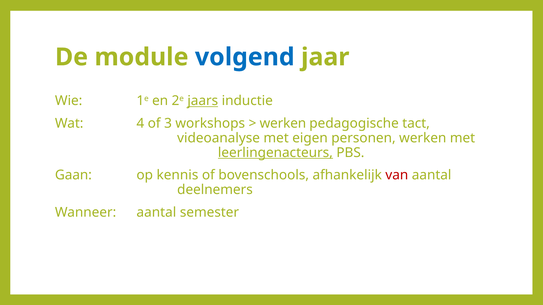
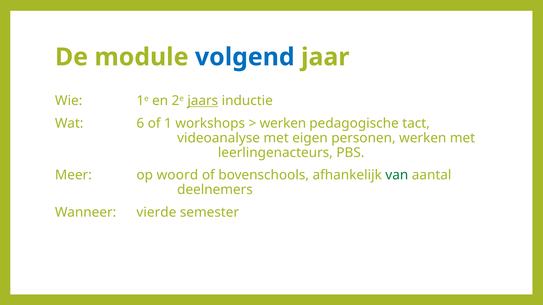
4: 4 -> 6
3: 3 -> 1
leerlingenacteurs underline: present -> none
Gaan: Gaan -> Meer
kennis: kennis -> woord
van colour: red -> green
Wanneer aantal: aantal -> vierde
